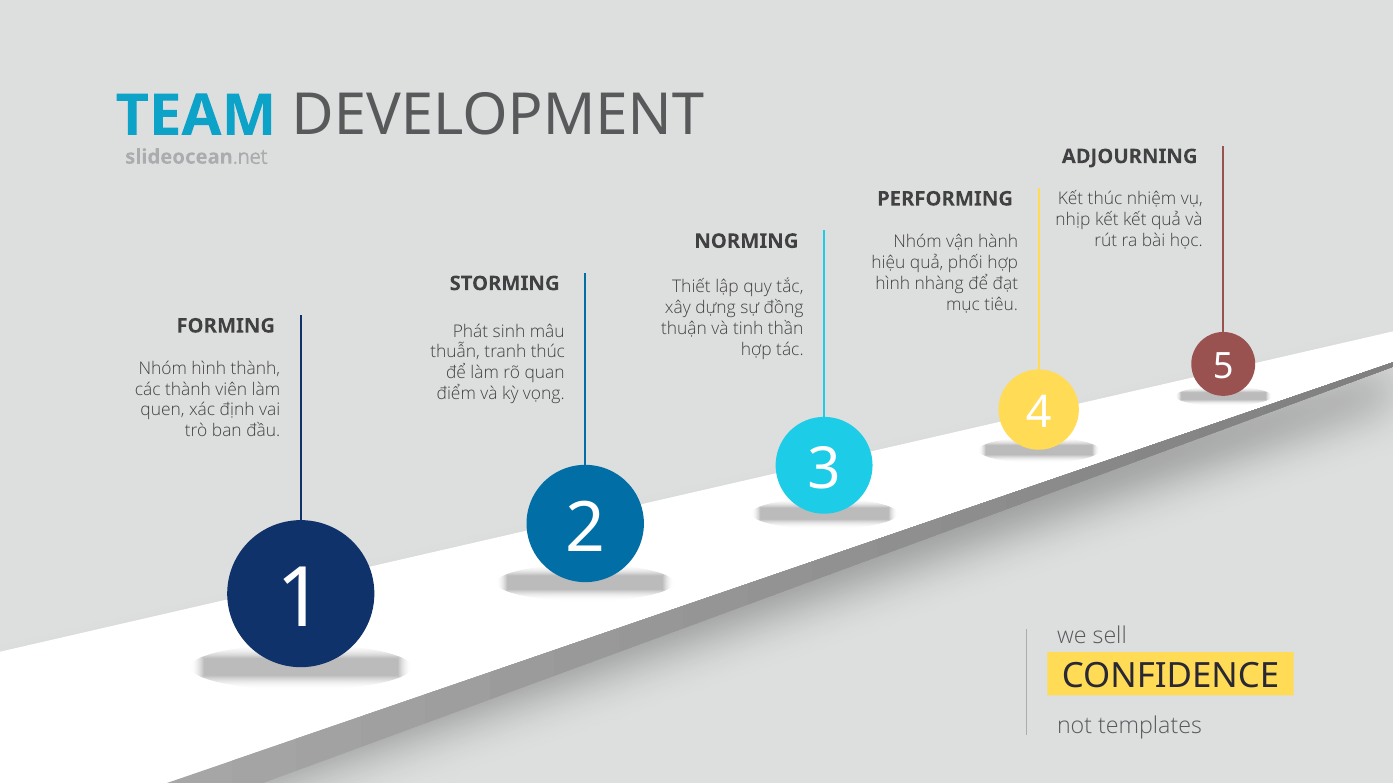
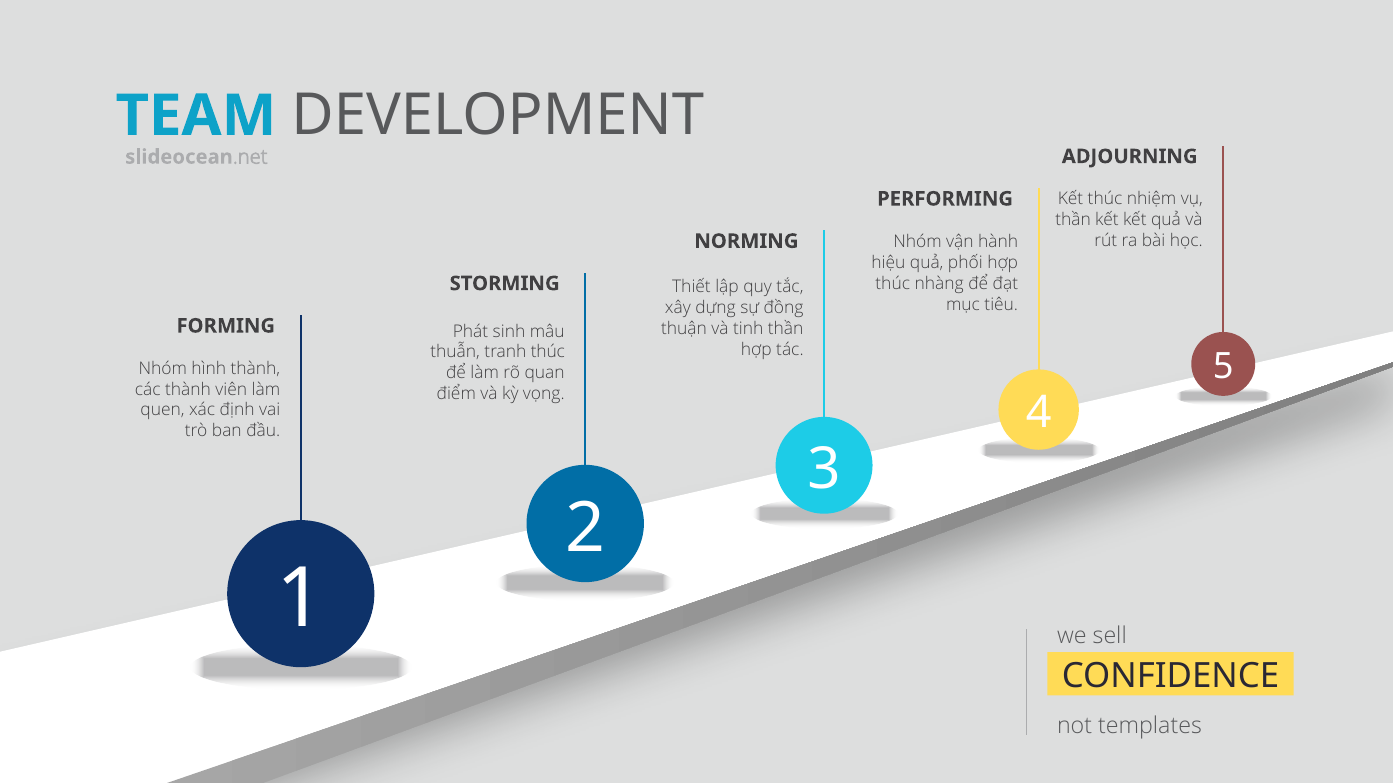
nhịp at (1073, 220): nhịp -> thần
hình at (893, 284): hình -> thúc
